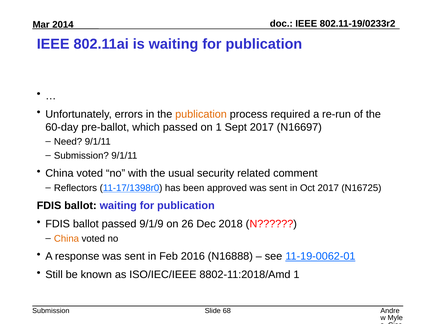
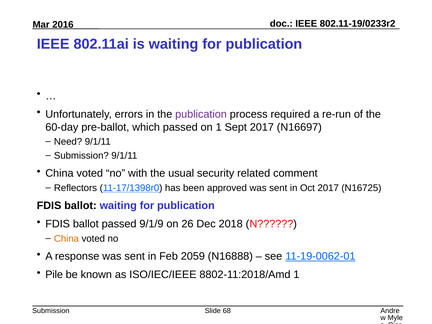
2014: 2014 -> 2016
publication at (201, 114) colour: orange -> purple
2016: 2016 -> 2059
Still: Still -> Pile
